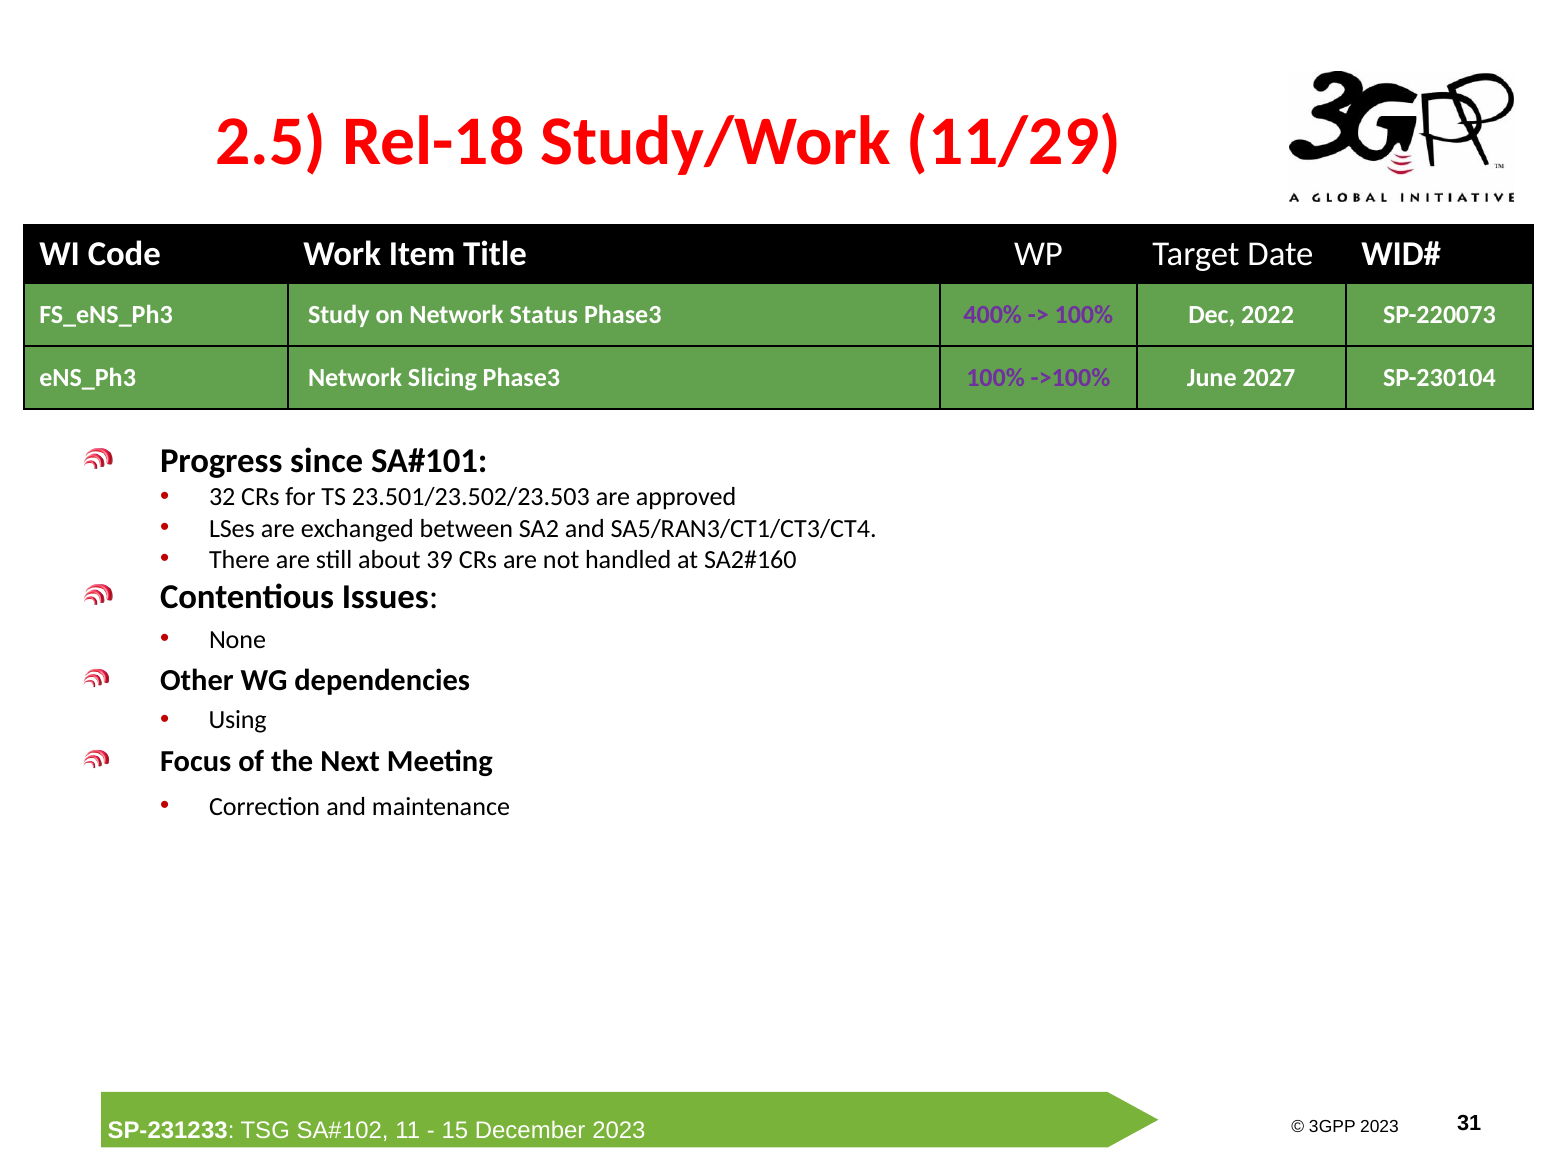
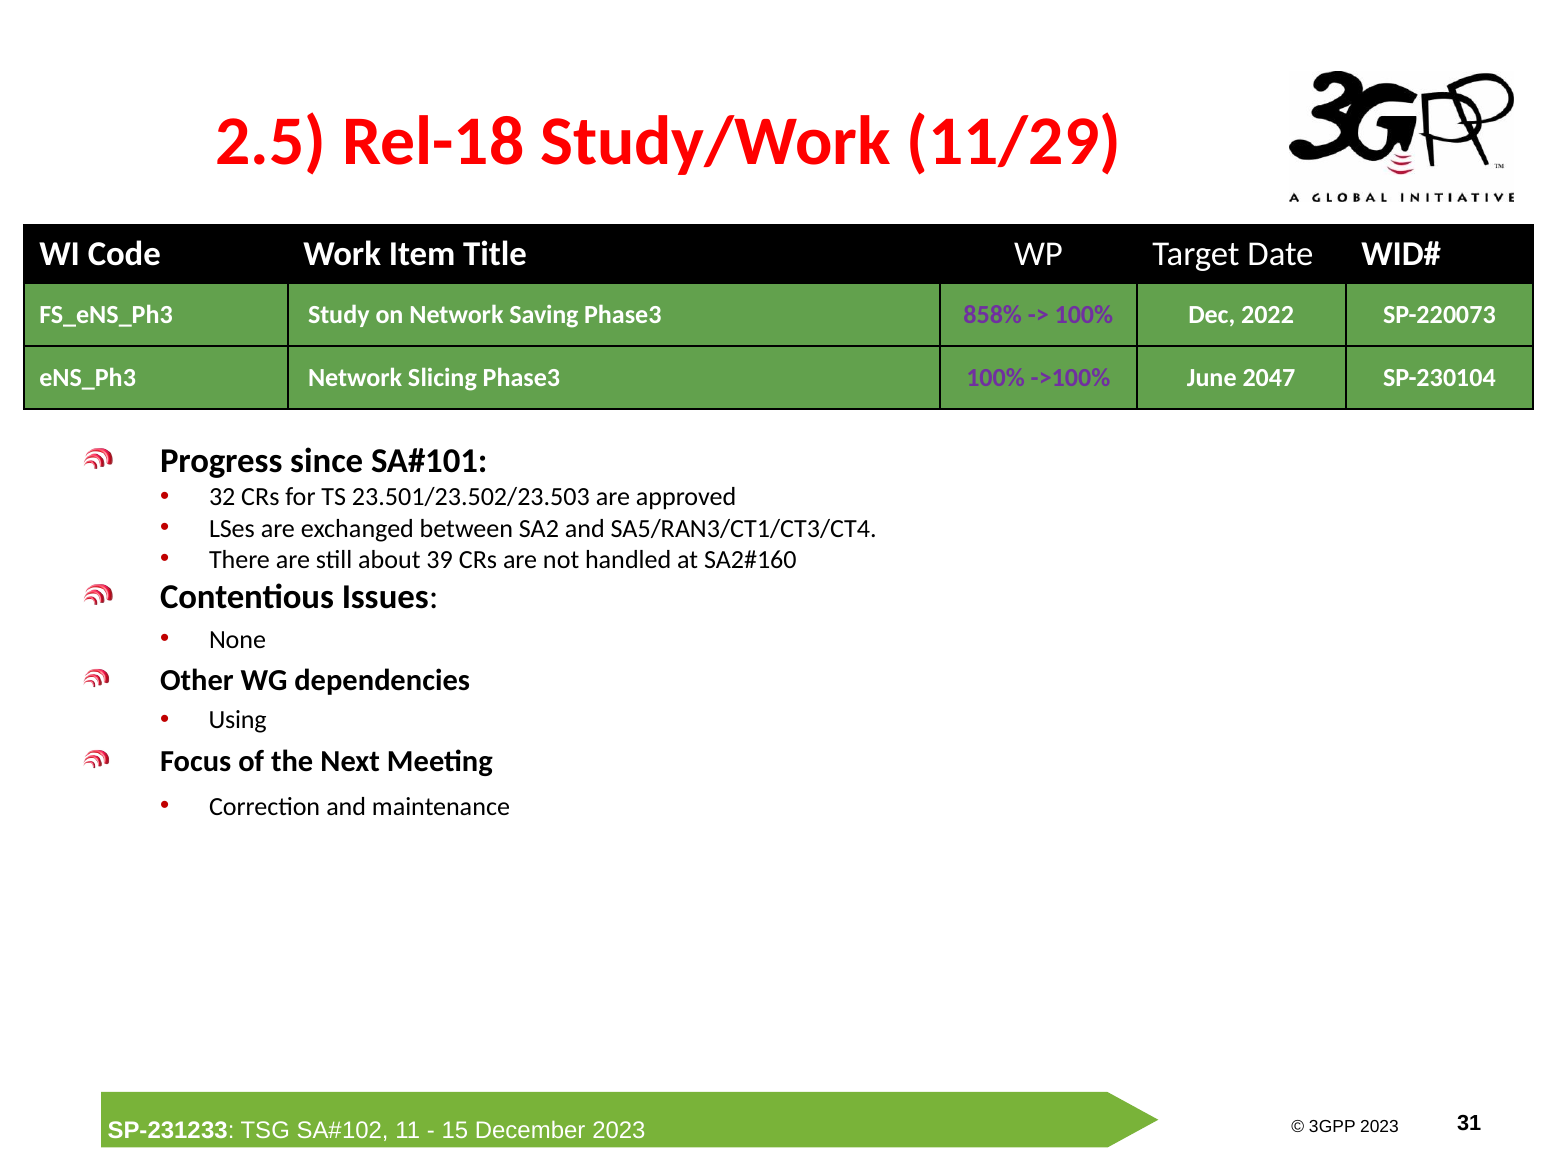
Status: Status -> Saving
400%: 400% -> 858%
2027: 2027 -> 2047
